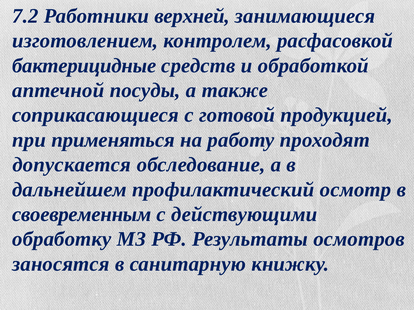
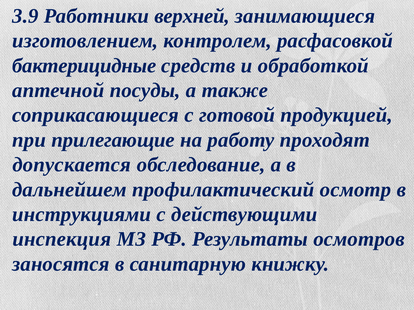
7.2: 7.2 -> 3.9
применяться: применяться -> прилегающие
своевременным: своевременным -> инструкциями
обработку: обработку -> инспекция
